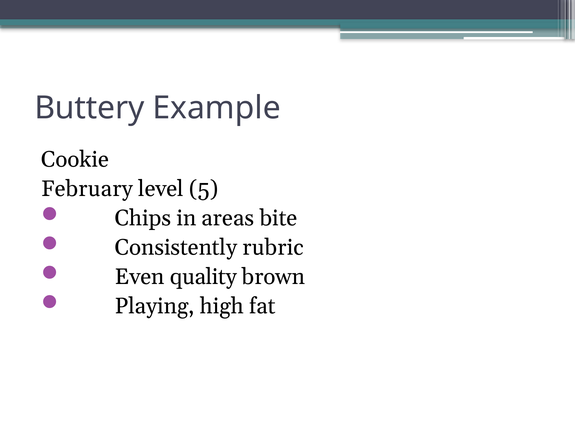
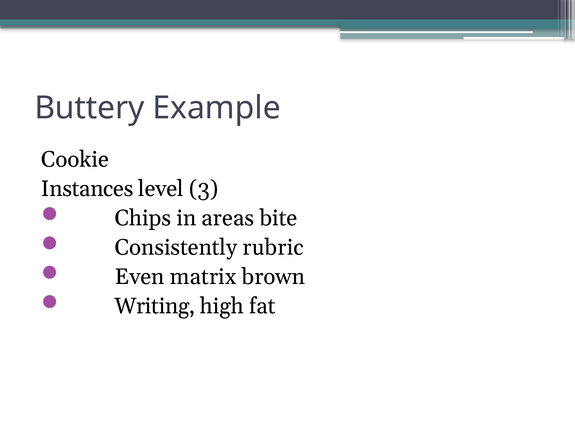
February: February -> Instances
5: 5 -> 3
quality: quality -> matrix
Playing: Playing -> Writing
